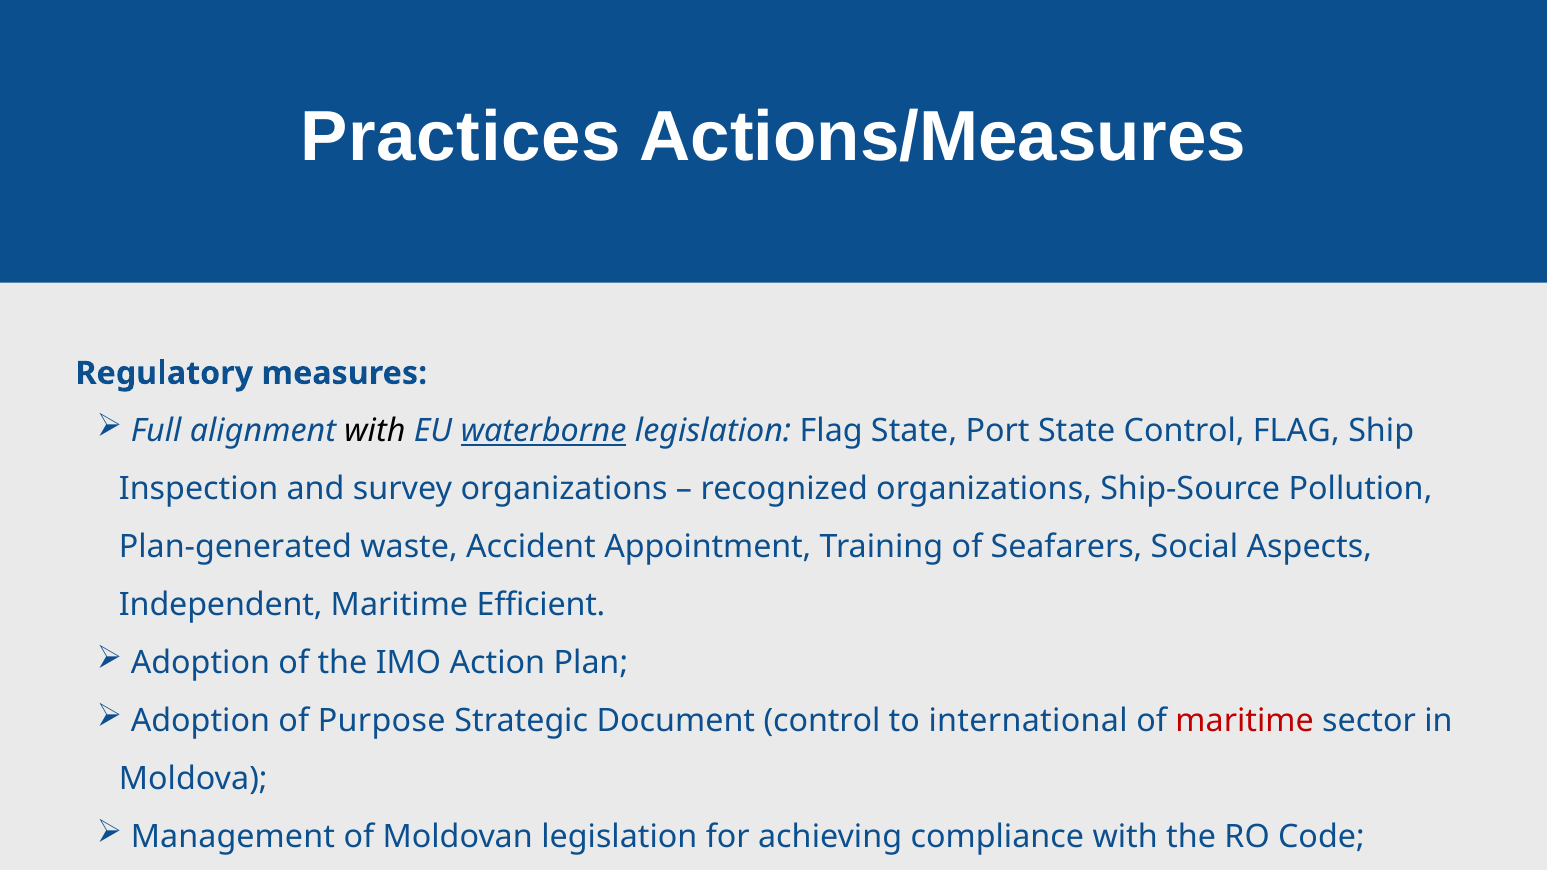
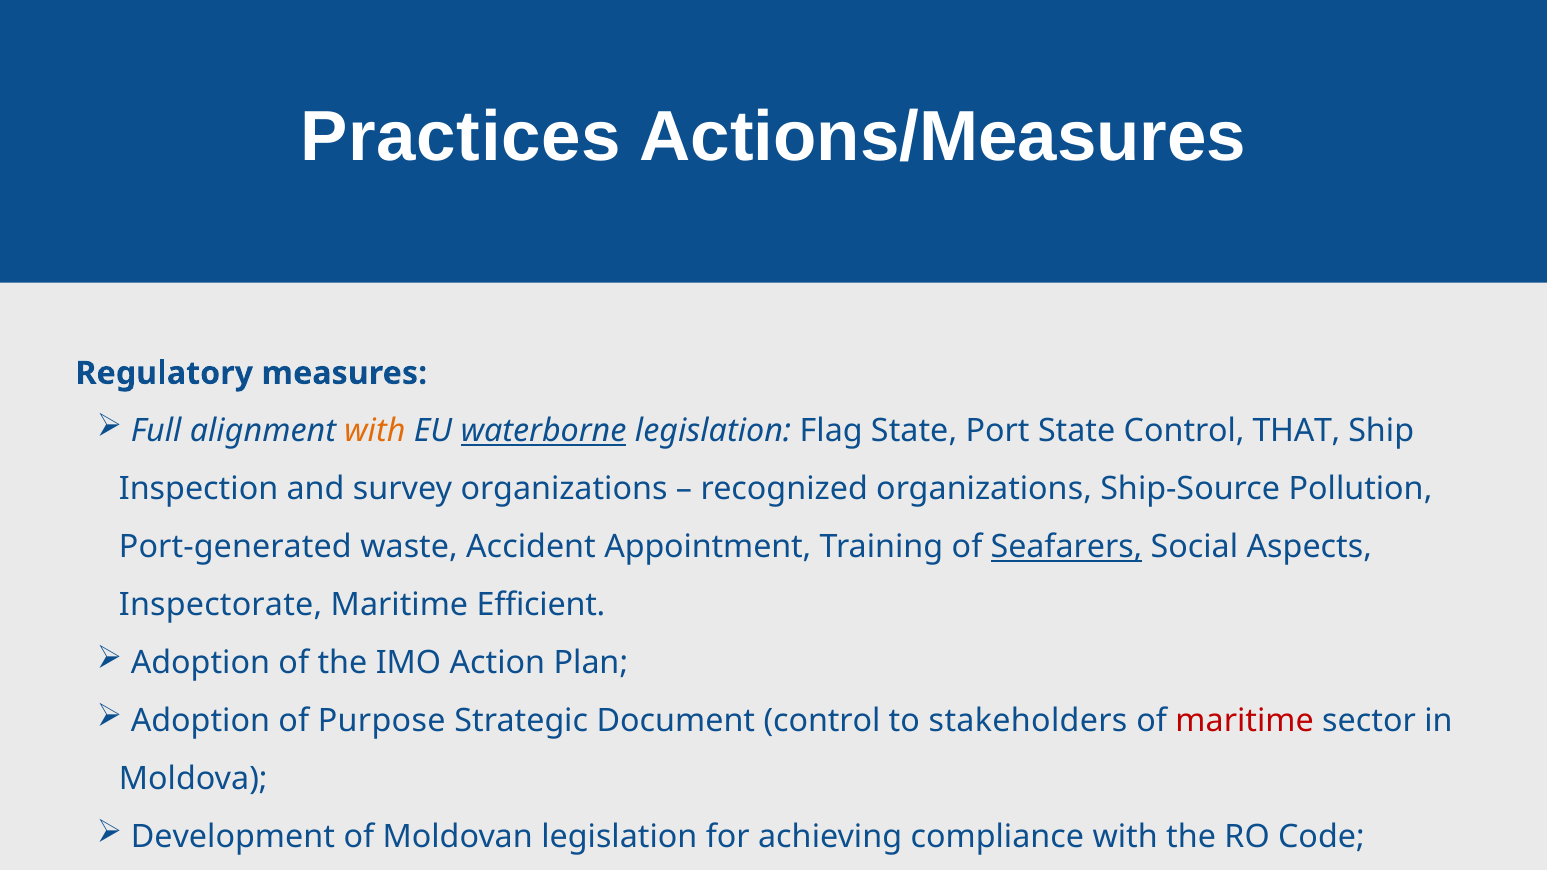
with at (375, 431) colour: black -> orange
Control FLAG: FLAG -> THAT
Plan-generated: Plan-generated -> Port-generated
Seafarers underline: none -> present
Independent: Independent -> Inspectorate
international: international -> stakeholders
Management: Management -> Development
